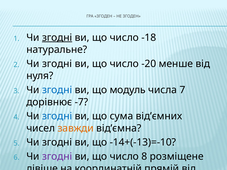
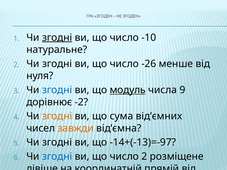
-18: -18 -> -10
-20: -20 -> -26
модуль underline: none -> present
7: 7 -> 9
дорівнює -7: -7 -> -2
згодні at (57, 116) colour: blue -> orange
-14+(-13)=-10: -14+(-13)=-10 -> -14+(-13)=-97
згодні at (57, 157) colour: purple -> blue
число 8: 8 -> 2
